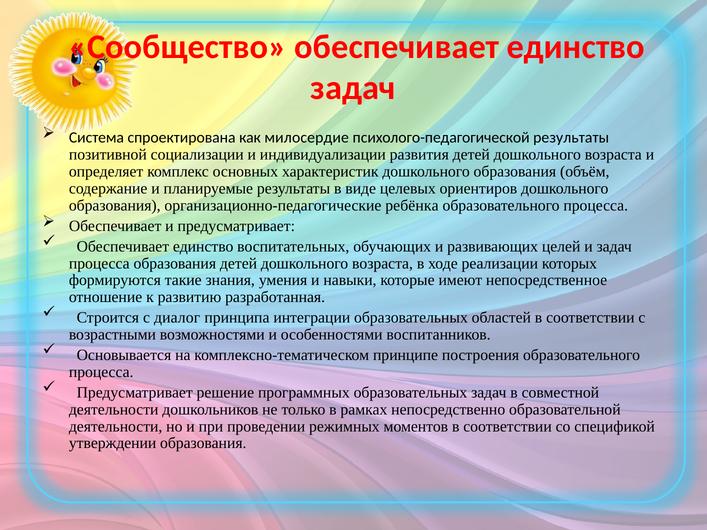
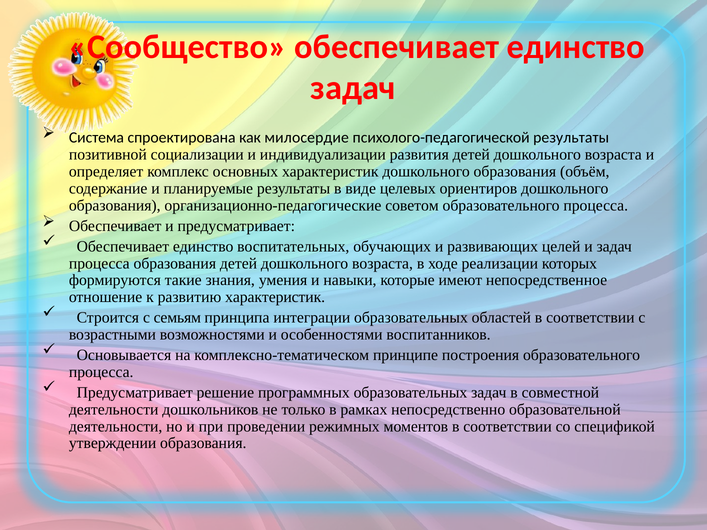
ребёнка: ребёнка -> советом
развитию разработанная: разработанная -> характеристик
диалог: диалог -> семьям
